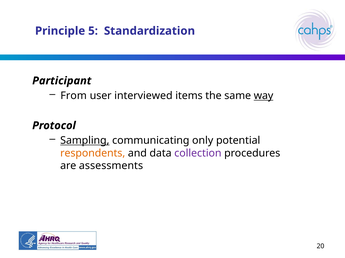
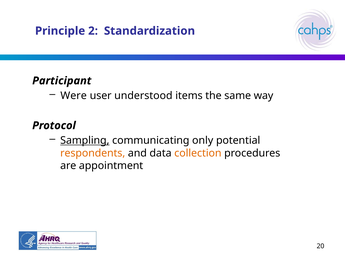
5: 5 -> 2
From: From -> Were
interviewed: interviewed -> understood
way underline: present -> none
collection colour: purple -> orange
assessments: assessments -> appointment
